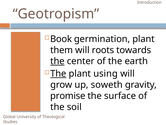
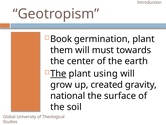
roots: roots -> must
the at (57, 61) underline: present -> none
soweth: soweth -> created
promise: promise -> national
